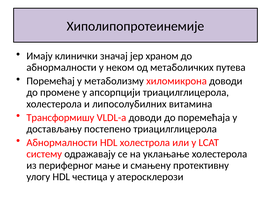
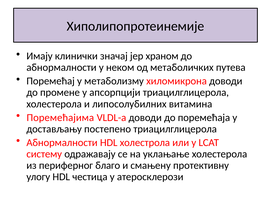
Трансформишу: Трансформишу -> Поремећајима
мање: мање -> благо
